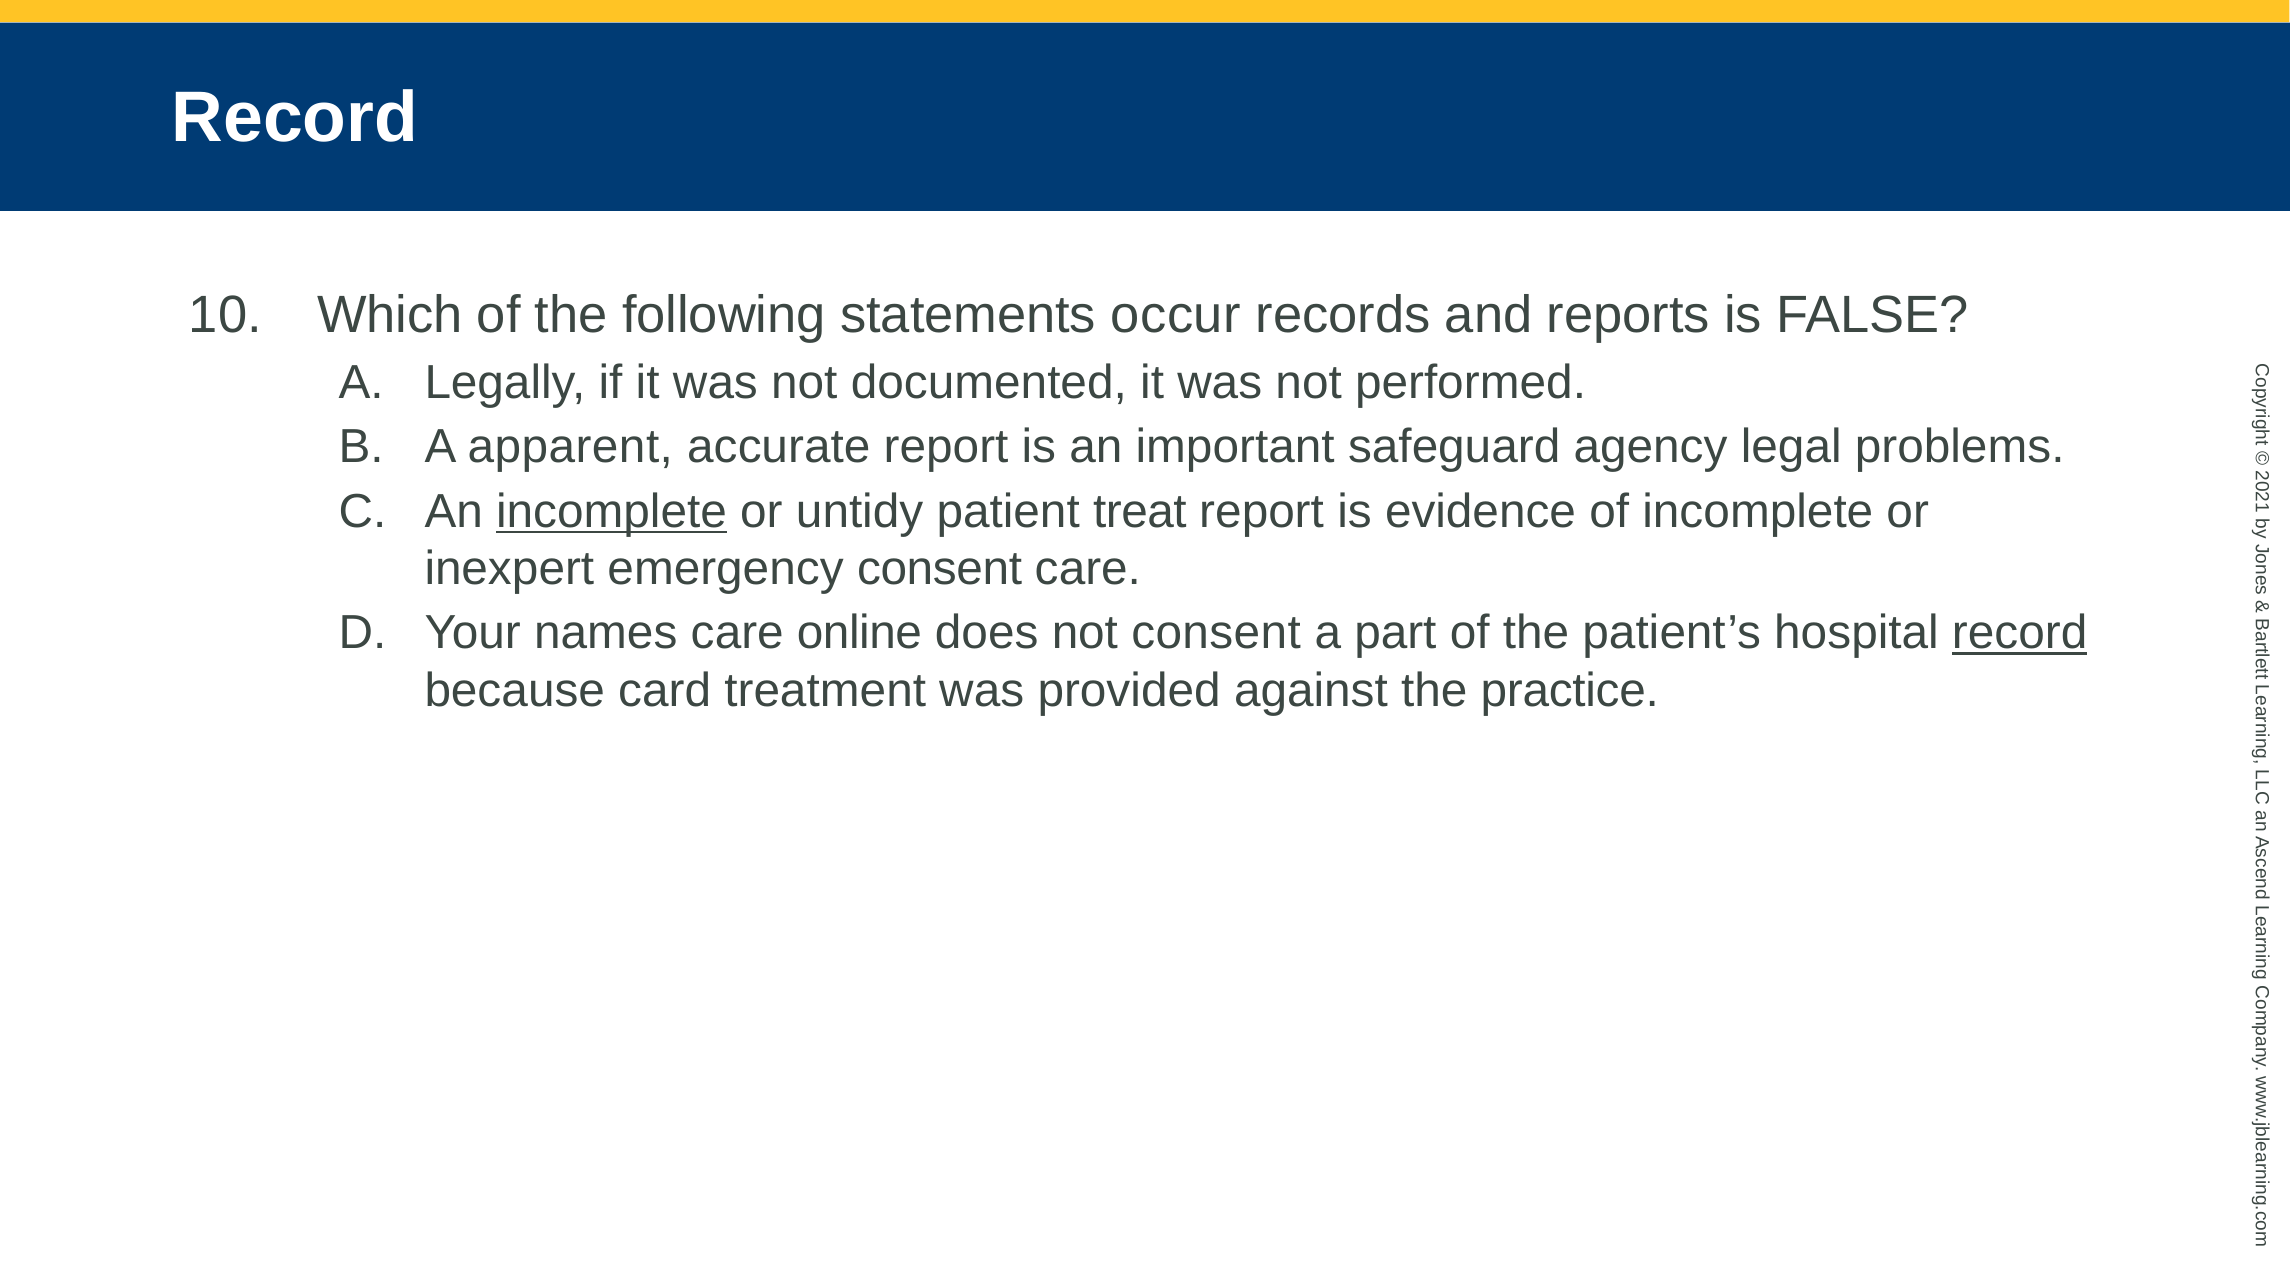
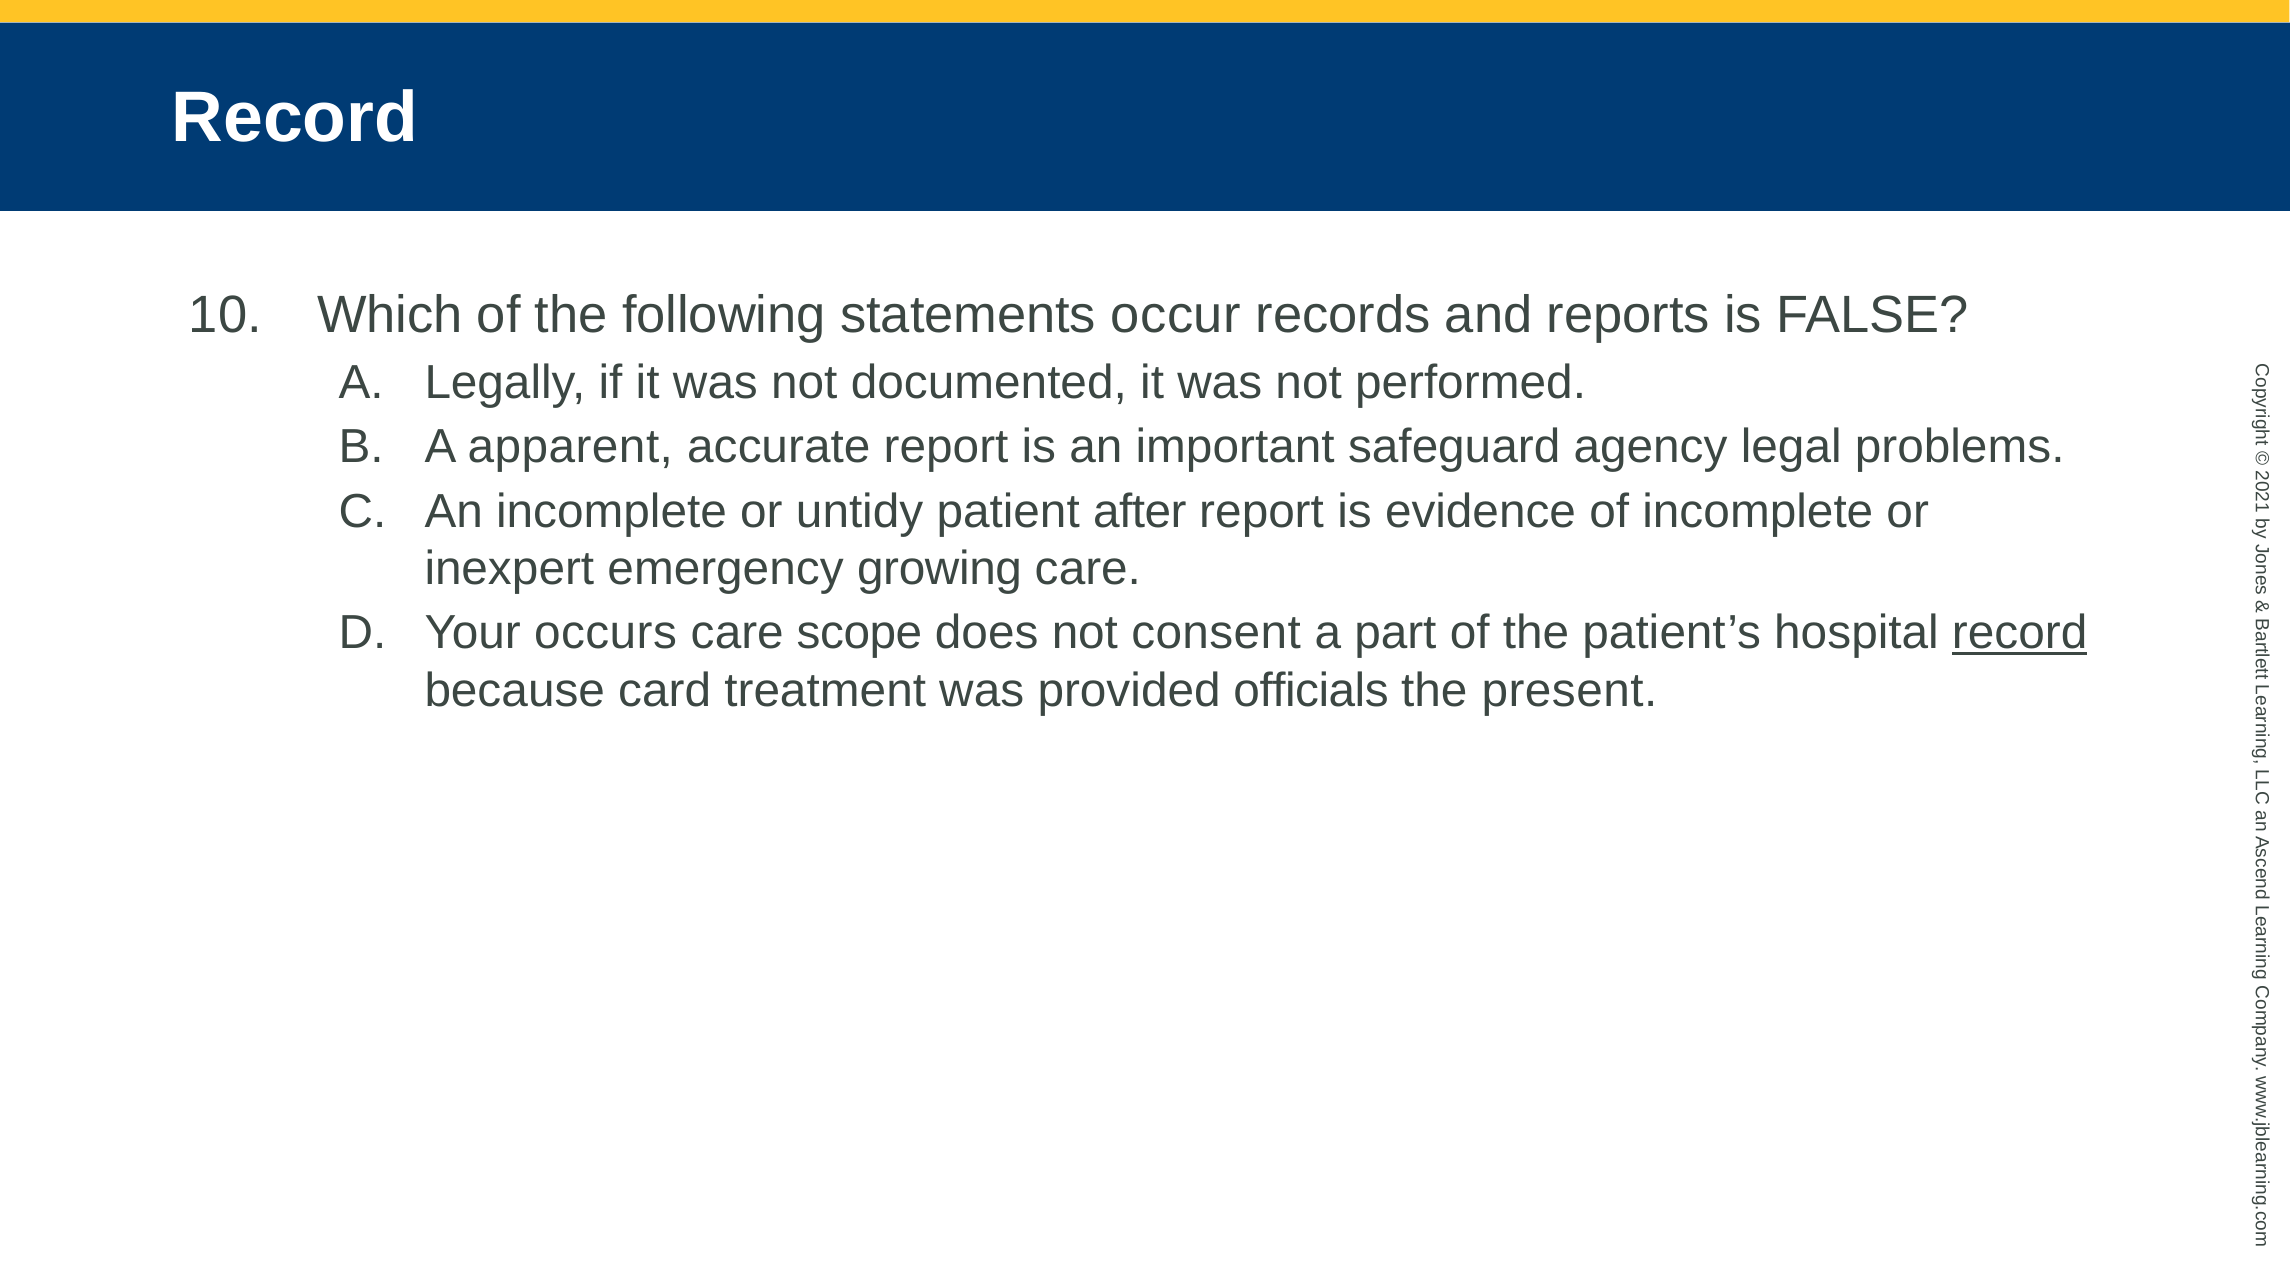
incomplete at (611, 512) underline: present -> none
treat: treat -> after
emergency consent: consent -> growing
names: names -> occurs
online: online -> scope
against: against -> officials
practice: practice -> present
